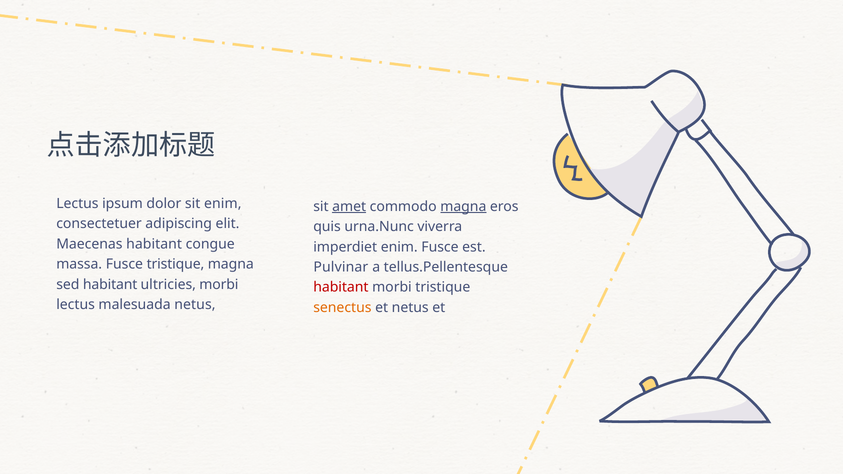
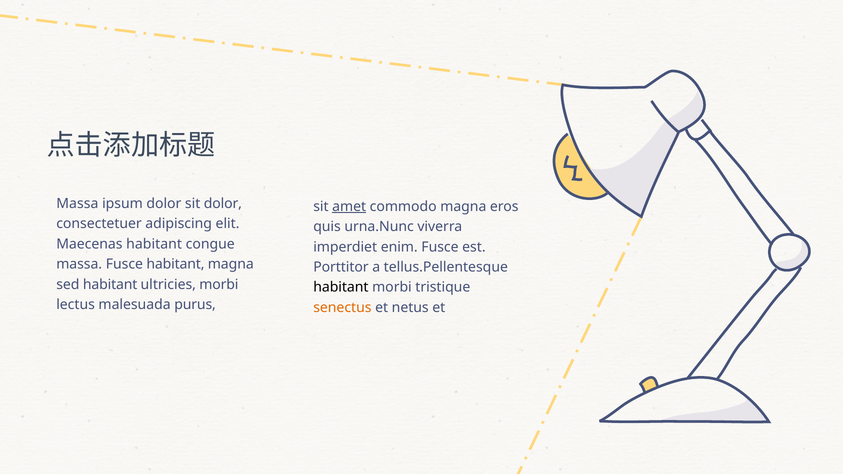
Lectus at (77, 204): Lectus -> Massa
sit enim: enim -> dolor
magna at (463, 207) underline: present -> none
Fusce tristique: tristique -> habitant
Pulvinar: Pulvinar -> Porttitor
habitant at (341, 287) colour: red -> black
malesuada netus: netus -> purus
